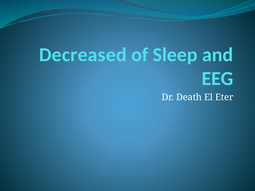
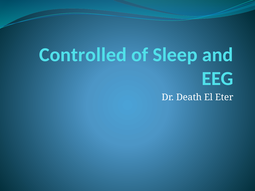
Decreased: Decreased -> Controlled
